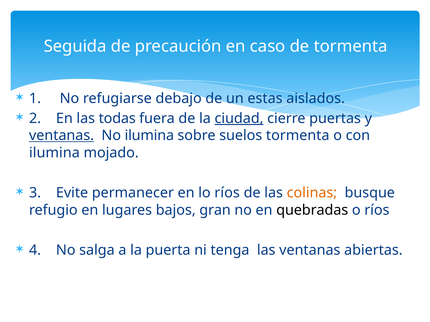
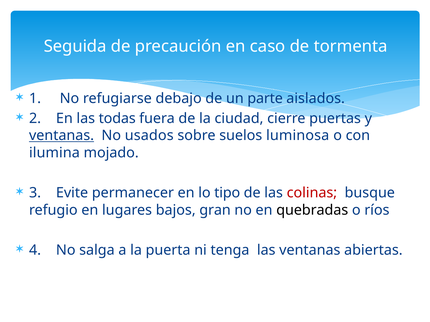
estas: estas -> parte
ciudad underline: present -> none
No ilumina: ilumina -> usados
suelos tormenta: tormenta -> luminosa
lo ríos: ríos -> tipo
colinas colour: orange -> red
